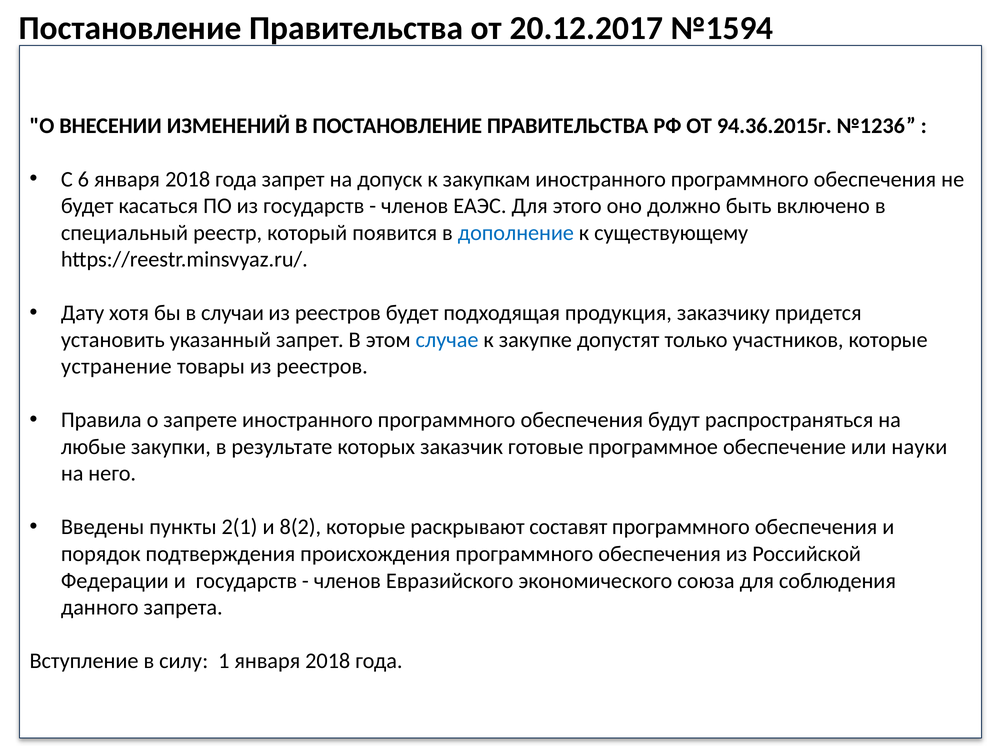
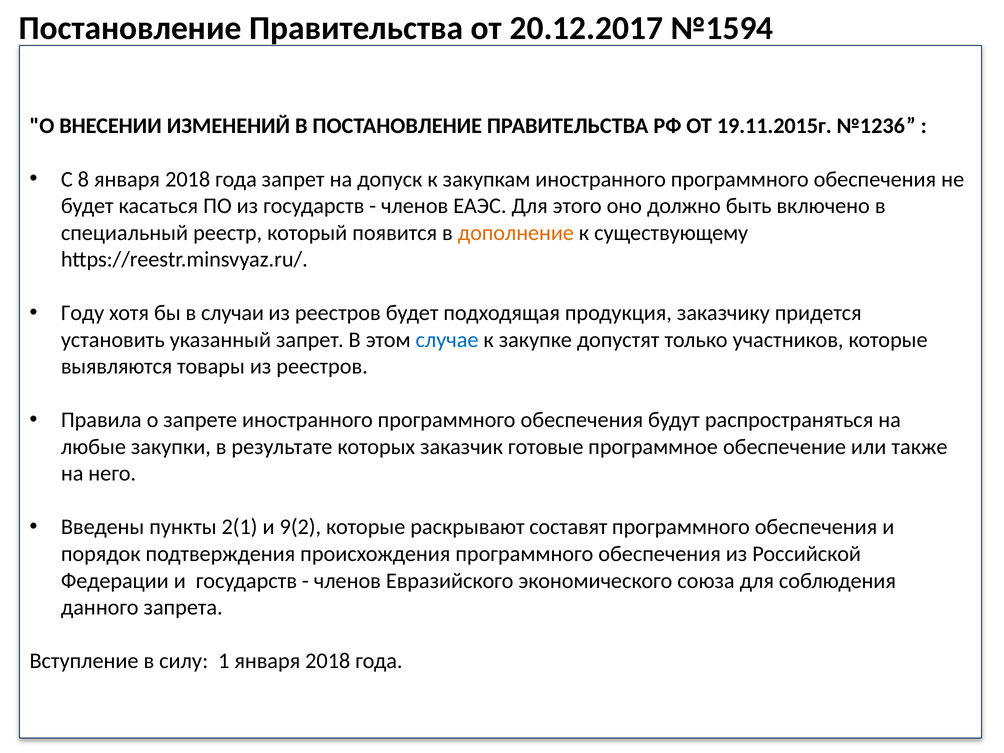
94.36.2015г: 94.36.2015г -> 19.11.2015г
6: 6 -> 8
дополнение colour: blue -> orange
Дату: Дату -> Году
устранение: устранение -> выявляются
науки: науки -> также
8(2: 8(2 -> 9(2
